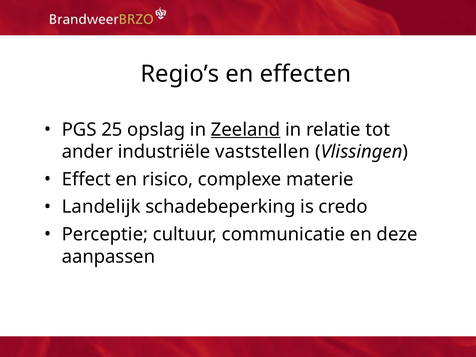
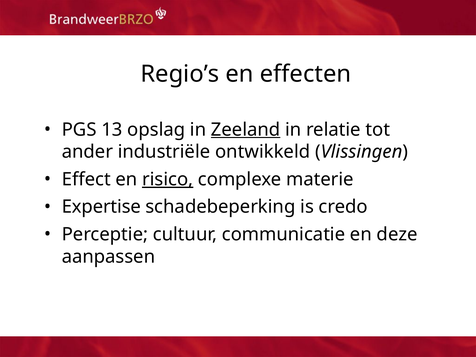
25: 25 -> 13
vaststellen: vaststellen -> ontwikkeld
risico underline: none -> present
Landelijk: Landelijk -> Expertise
